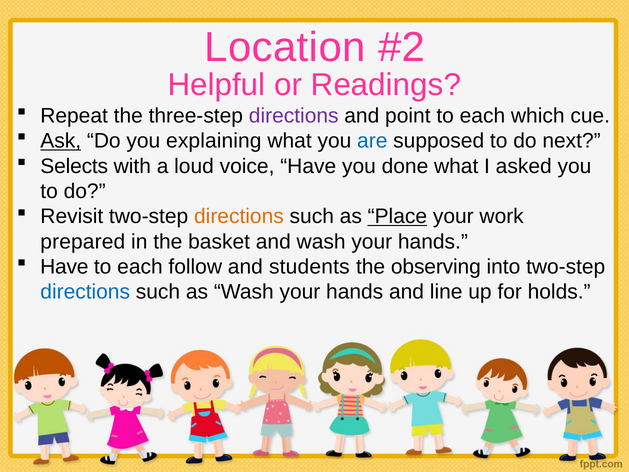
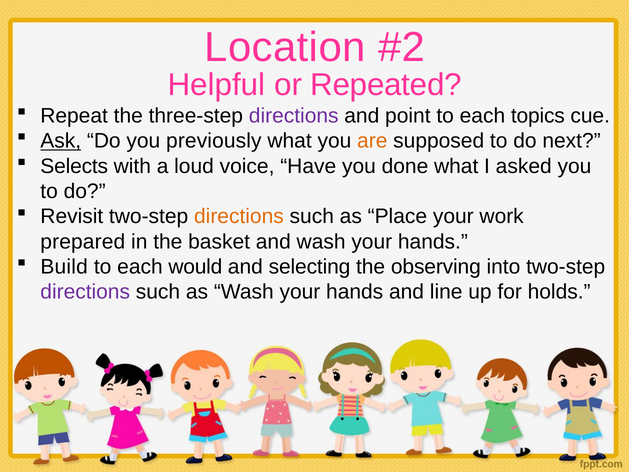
Readings: Readings -> Repeated
which: which -> topics
explaining: explaining -> previously
are colour: blue -> orange
Place underline: present -> none
Have at (64, 267): Have -> Build
follow: follow -> would
students: students -> selecting
directions at (85, 292) colour: blue -> purple
